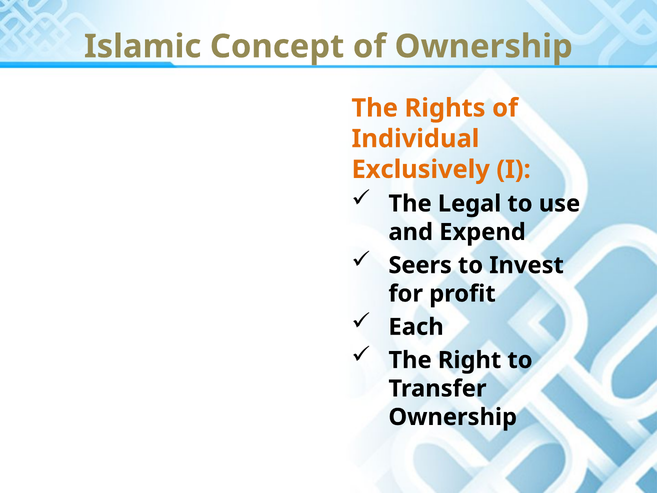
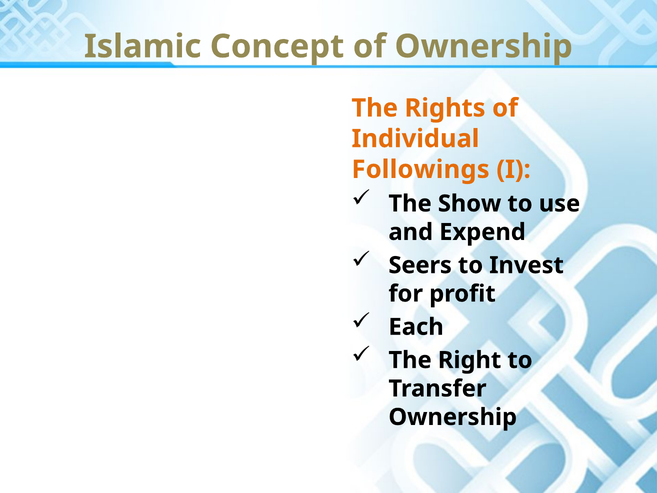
Exclusively: Exclusively -> Followings
Legal: Legal -> Show
